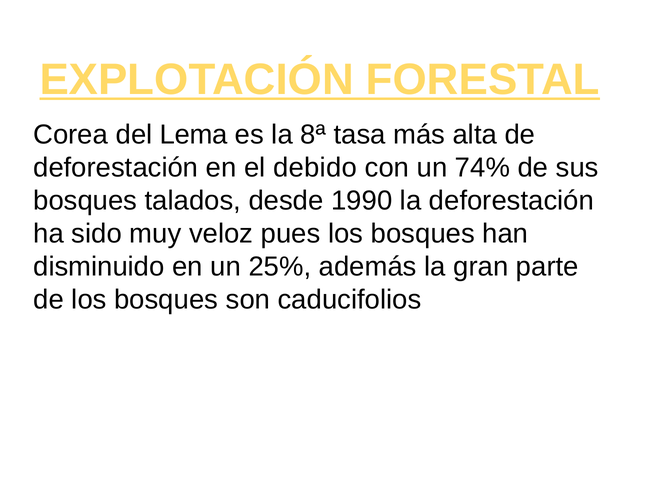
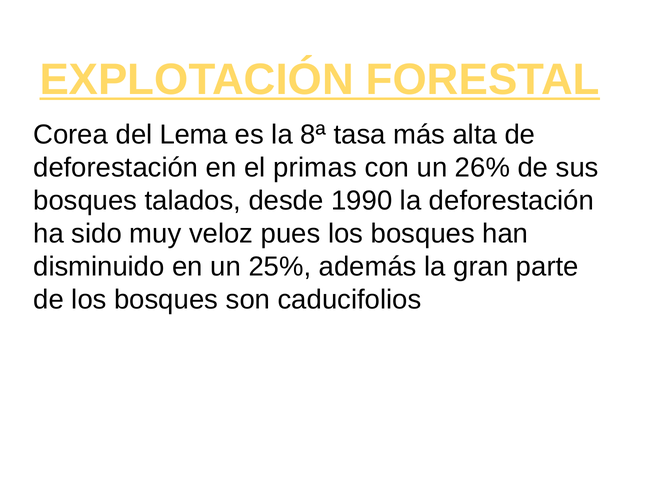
debido: debido -> primas
74%: 74% -> 26%
